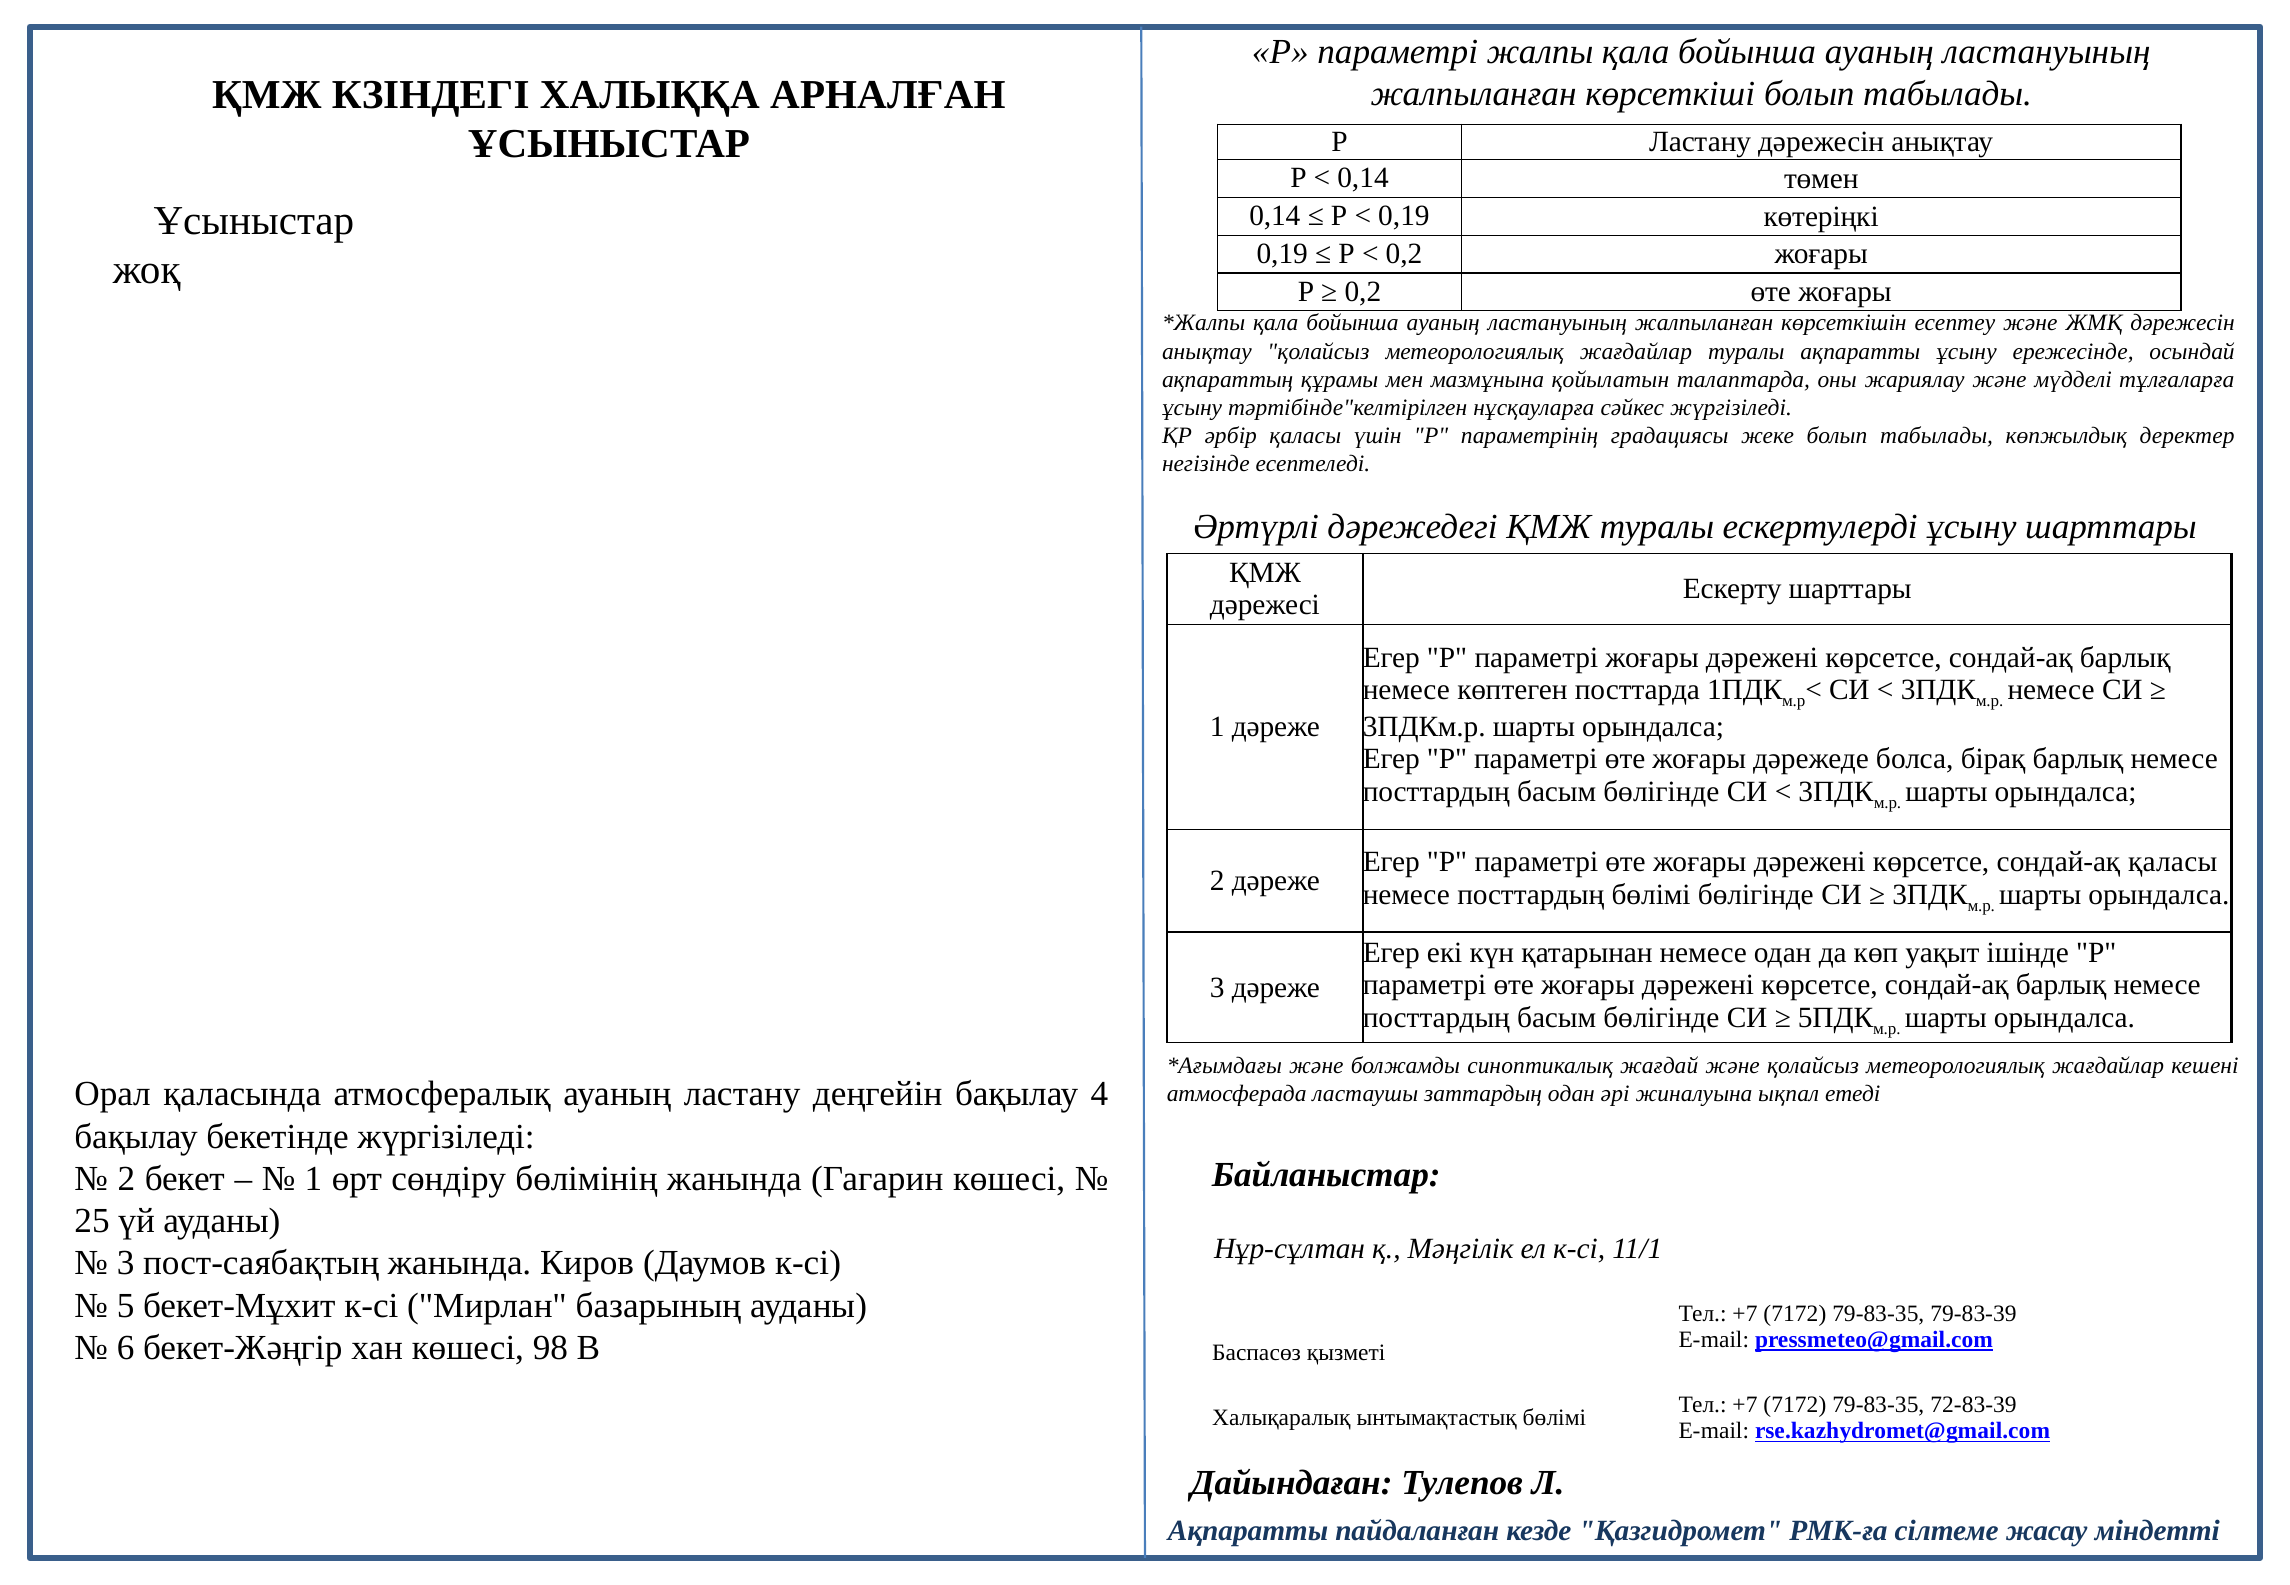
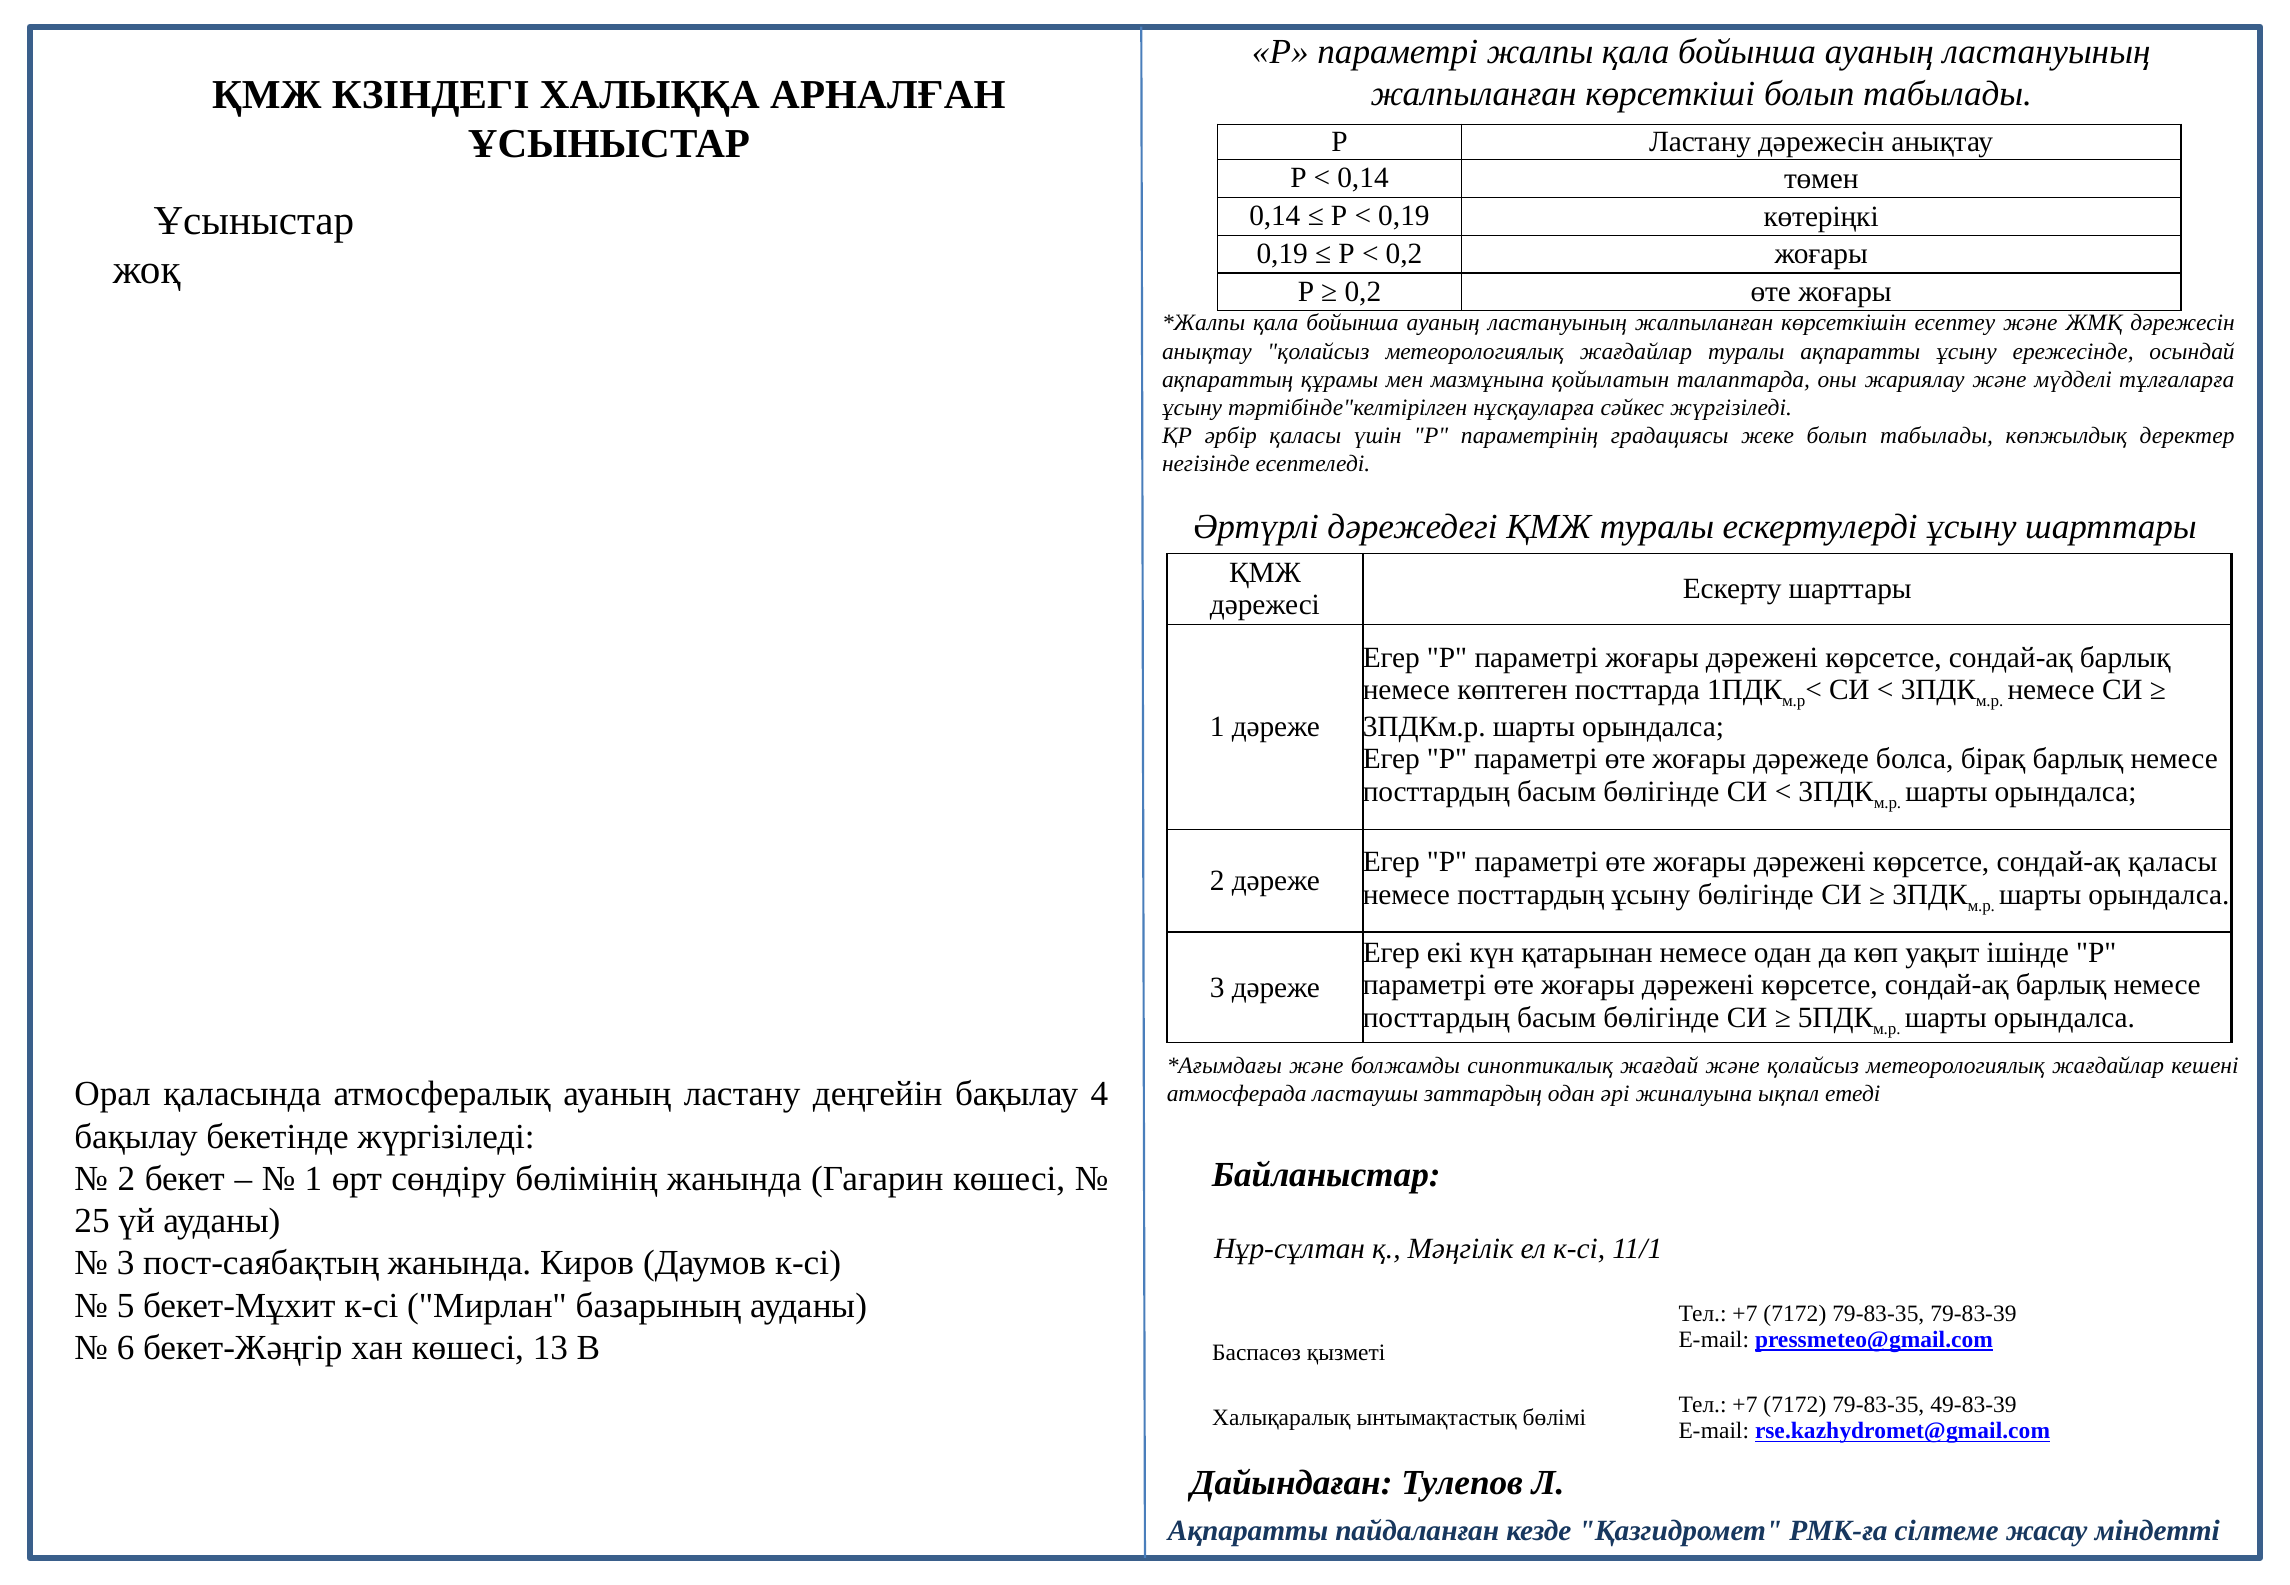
посттардың бөлімі: бөлімі -> ұсыну
98: 98 -> 13
72-83-39: 72-83-39 -> 49-83-39
